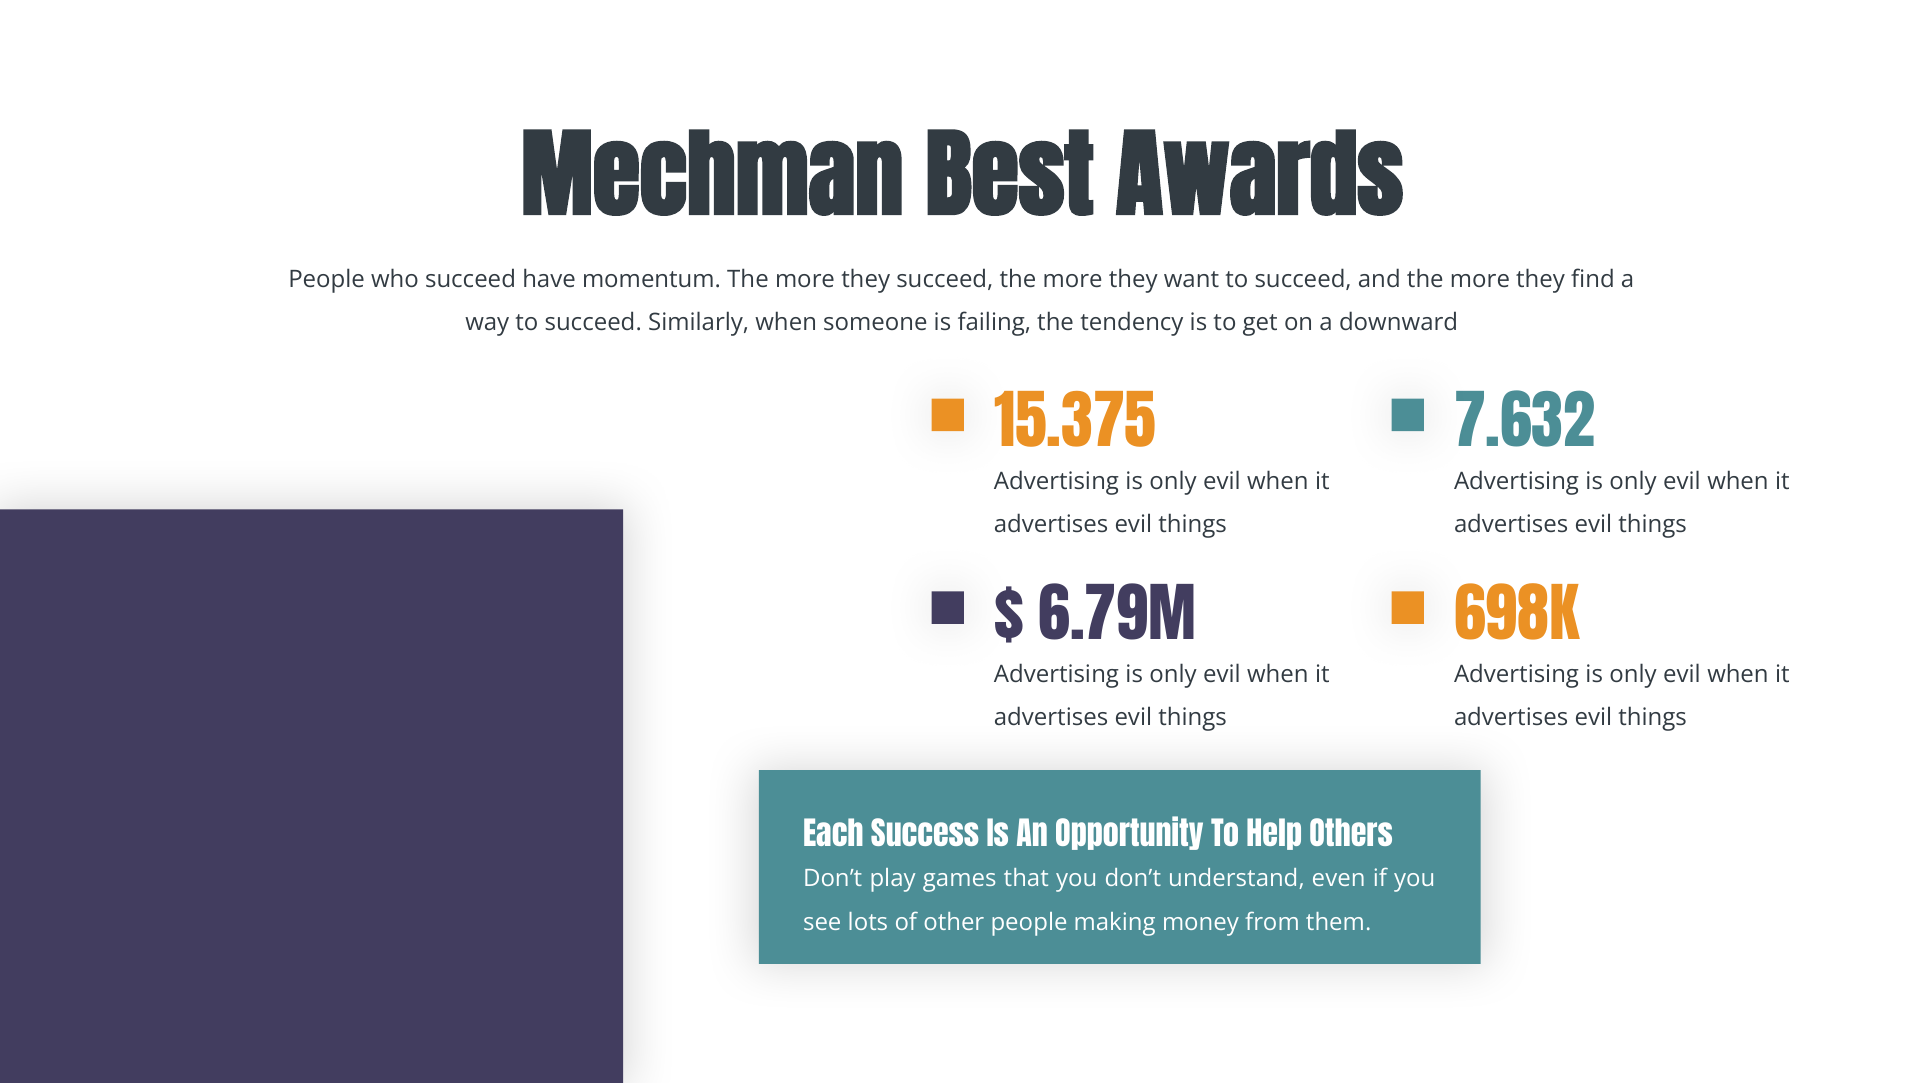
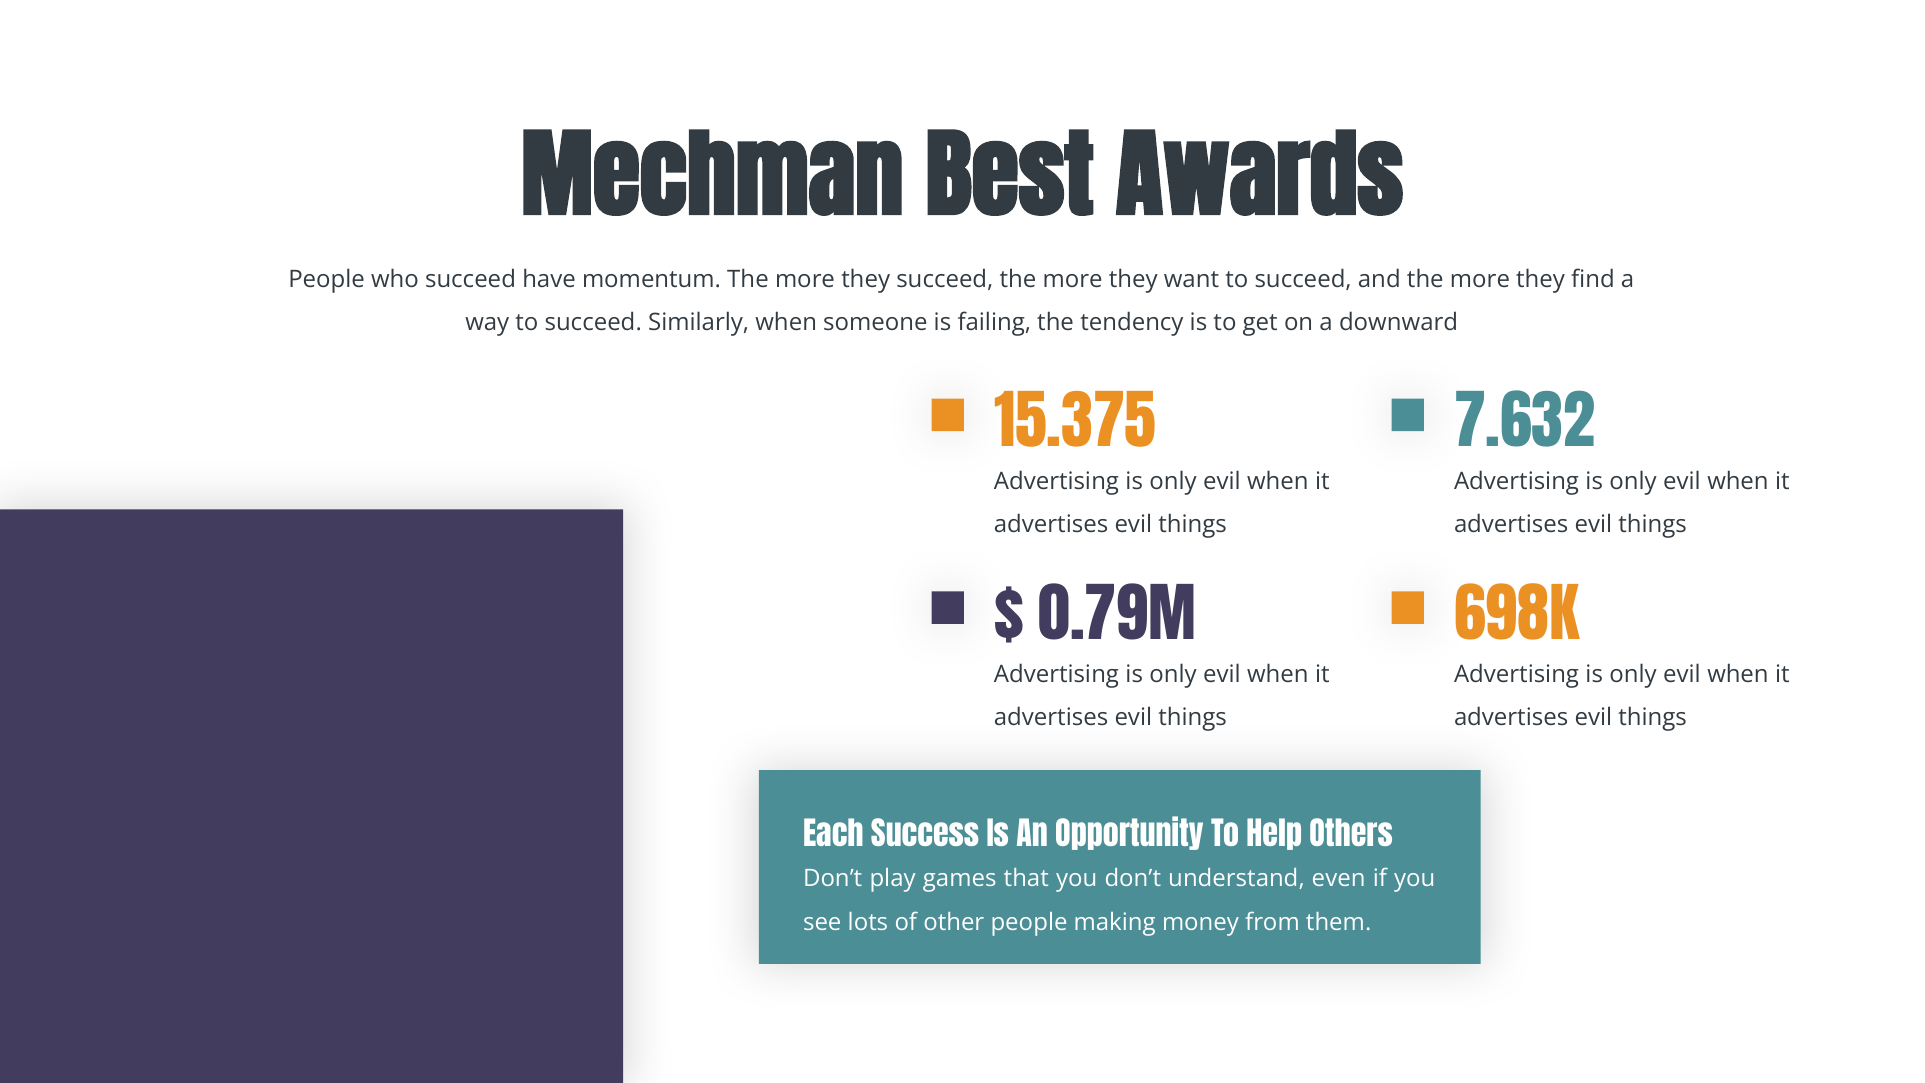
6.79M: 6.79M -> 0.79M
